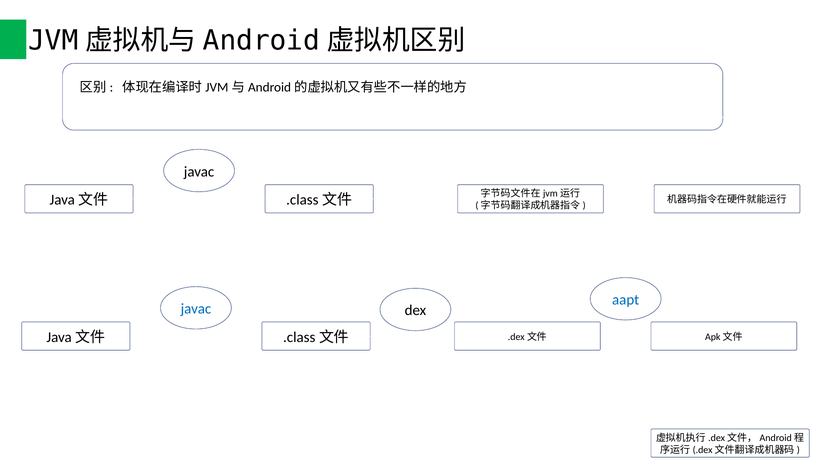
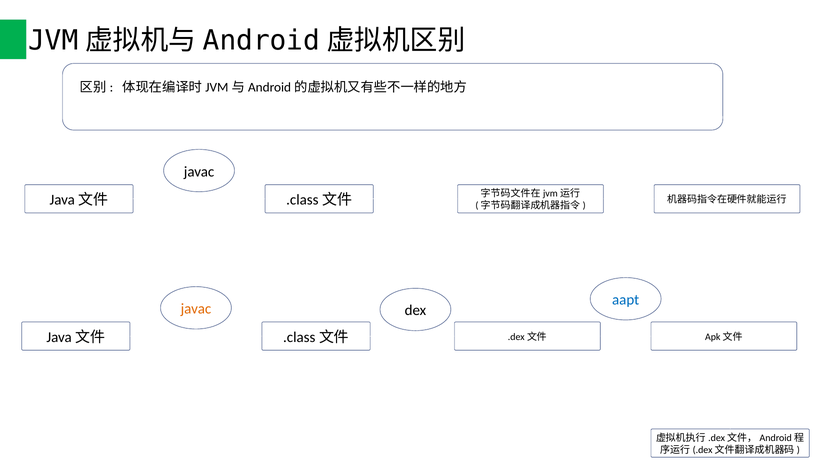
javac at (196, 309) colour: blue -> orange
